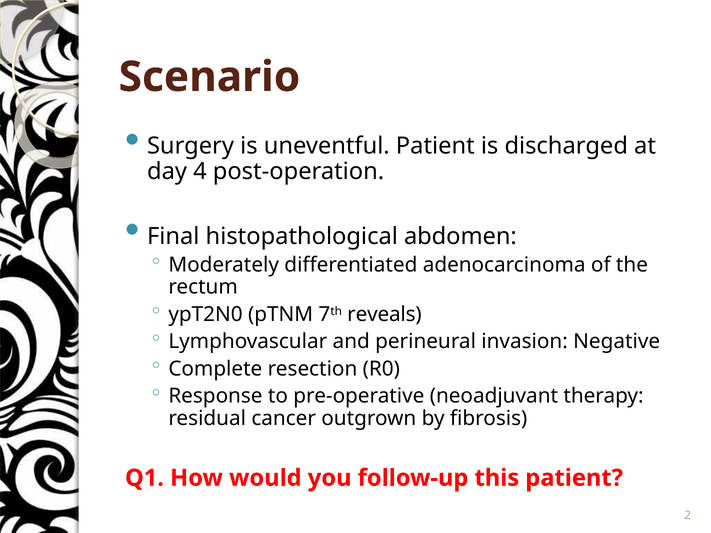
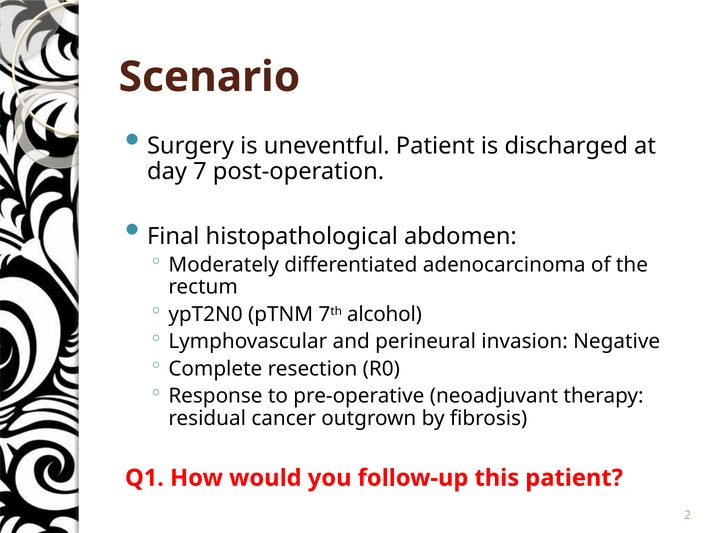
4: 4 -> 7
reveals: reveals -> alcohol
